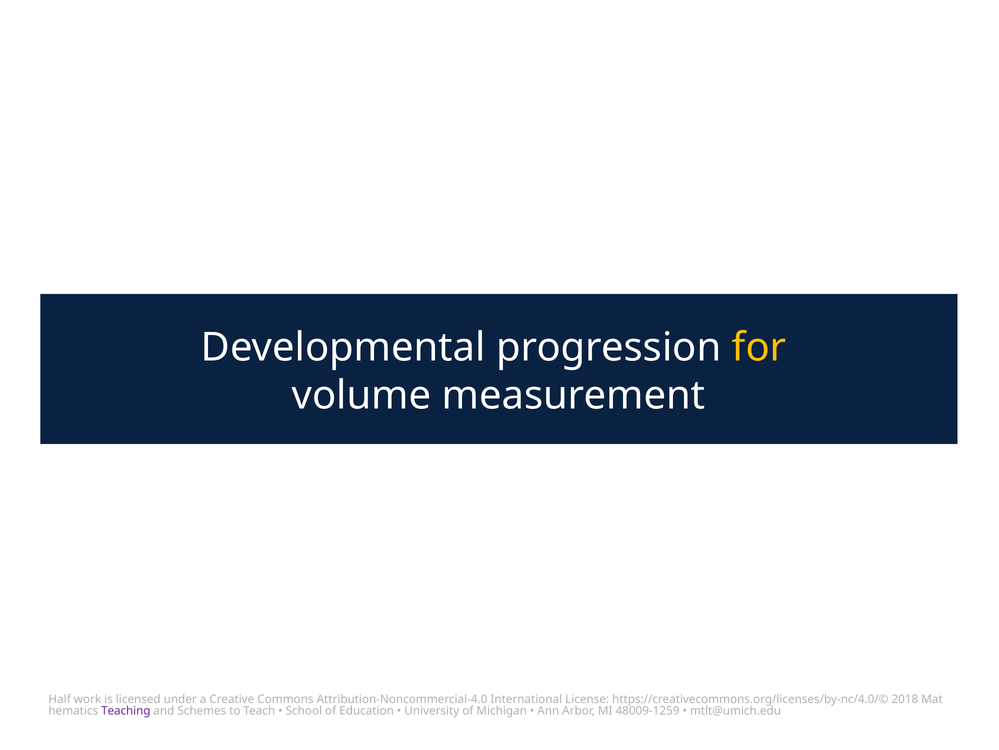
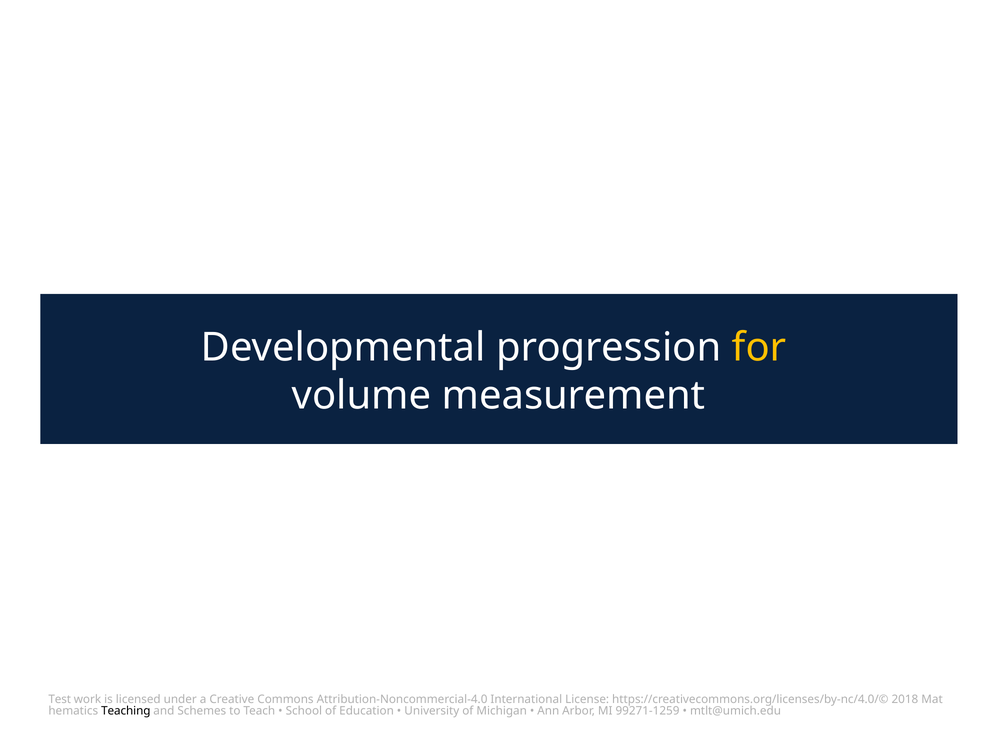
Half: Half -> Test
Teaching colour: purple -> black
48009-1259: 48009-1259 -> 99271-1259
